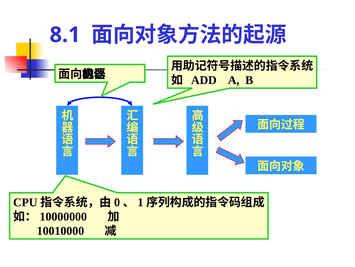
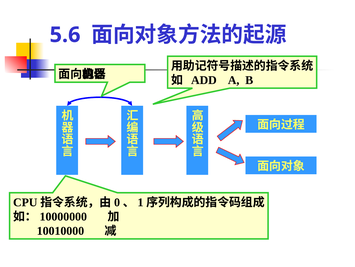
8.1: 8.1 -> 5.6
